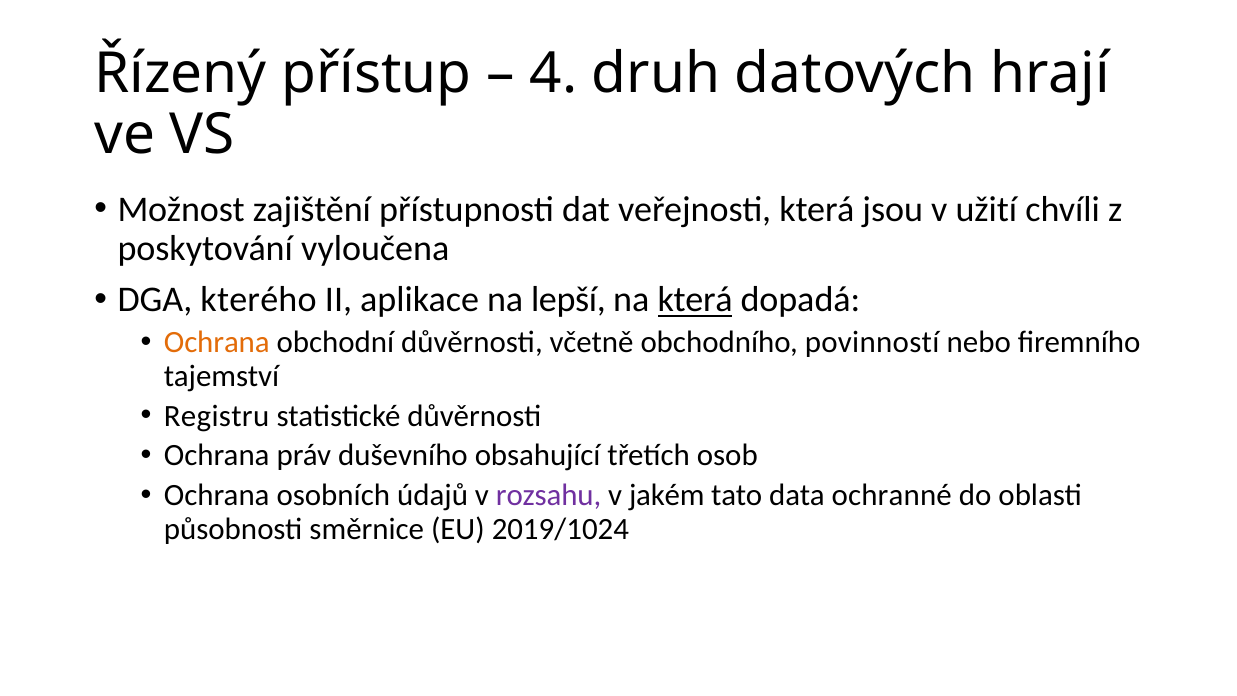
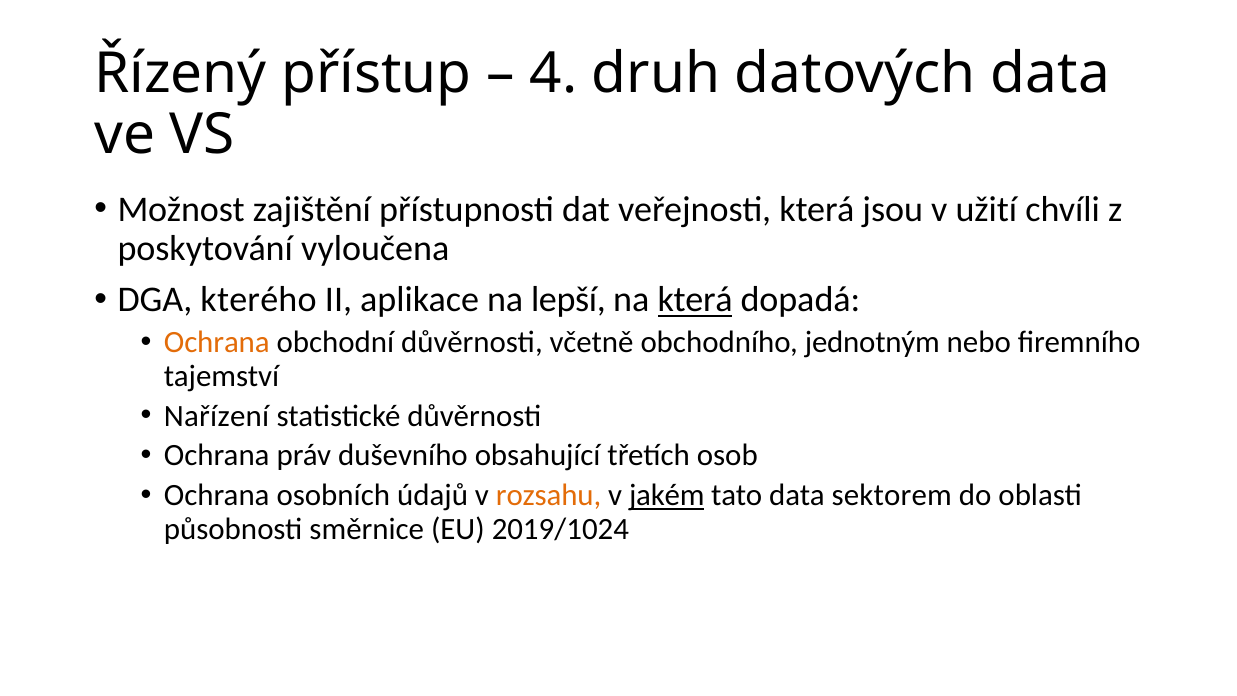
datových hrají: hrají -> data
povinností: povinností -> jednotným
Registru: Registru -> Nařízení
rozsahu colour: purple -> orange
jakém underline: none -> present
ochranné: ochranné -> sektorem
